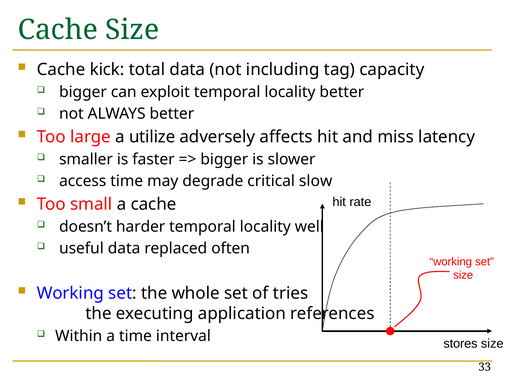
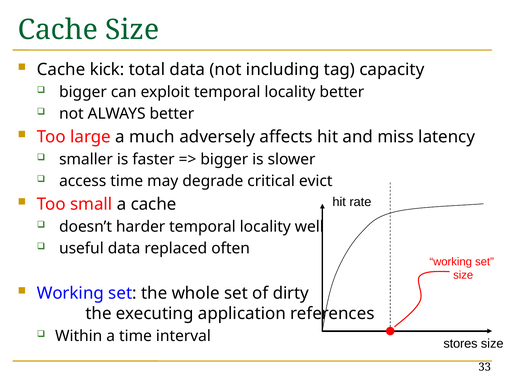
utilize: utilize -> much
slow: slow -> evict
tries: tries -> dirty
